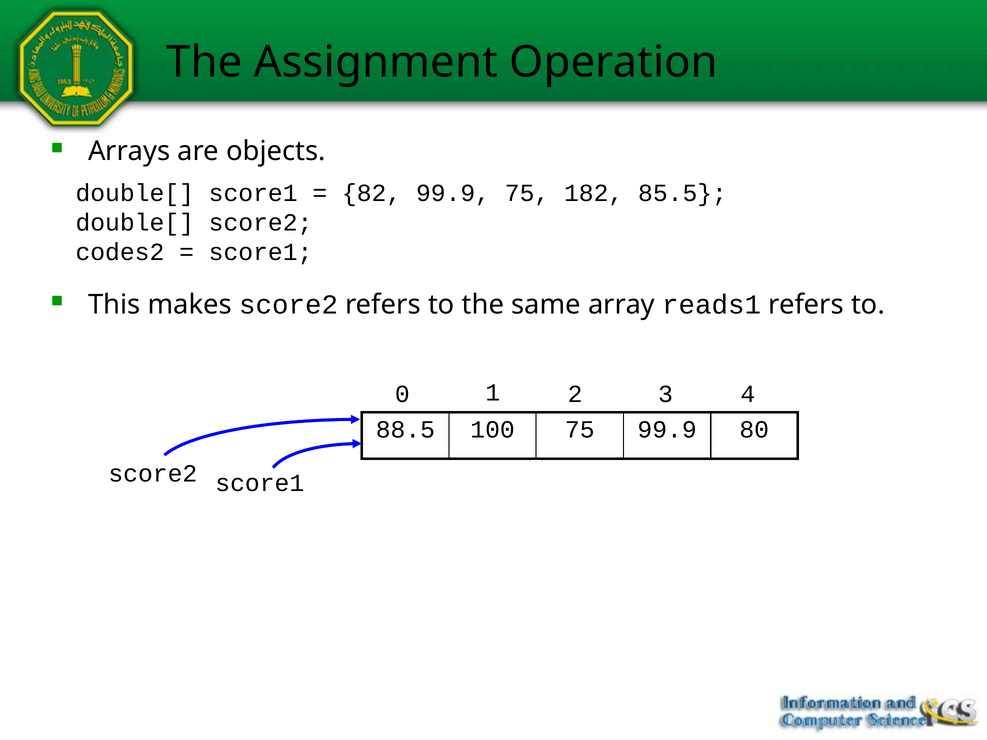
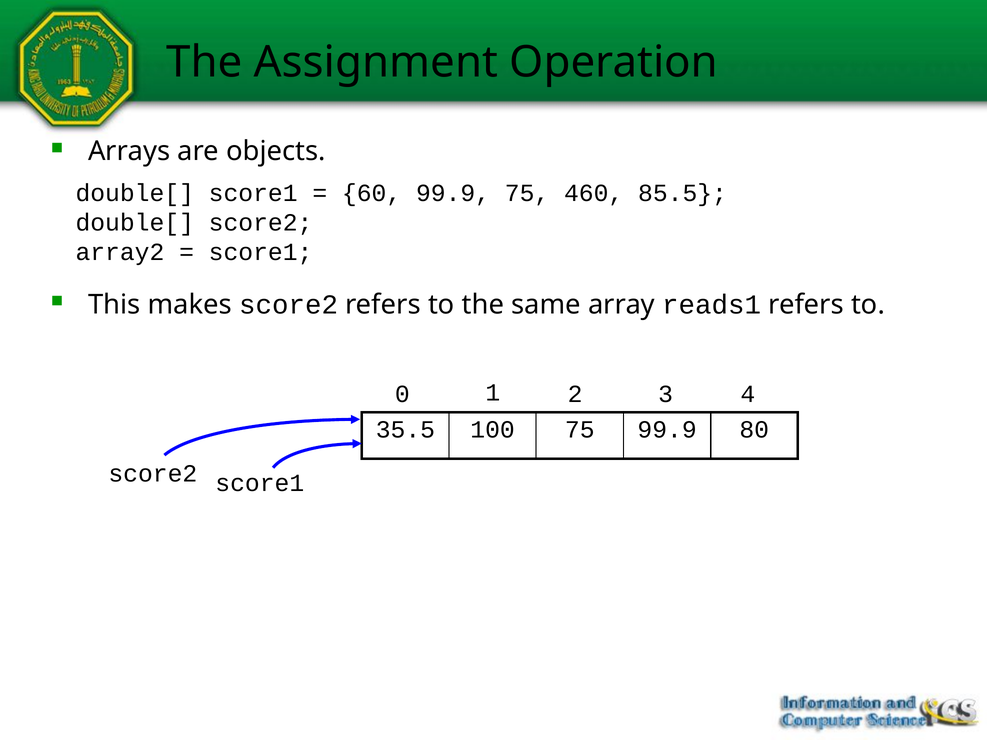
82: 82 -> 60
182: 182 -> 460
codes2: codes2 -> array2
88.5: 88.5 -> 35.5
